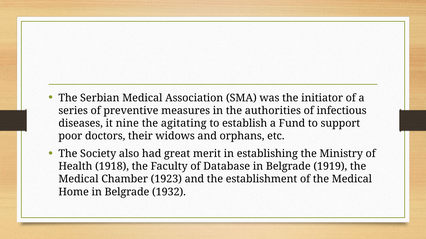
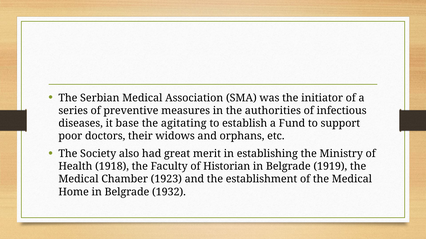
nine: nine -> base
Database: Database -> Historian
